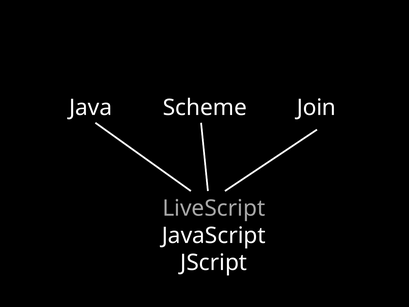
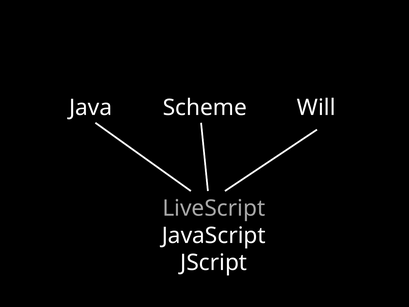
Join: Join -> Will
